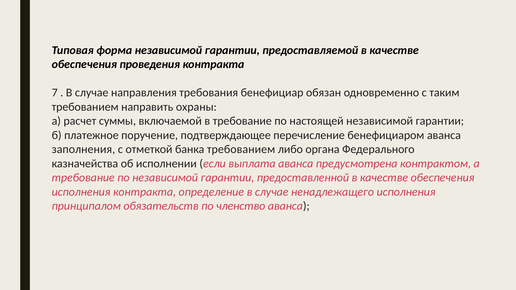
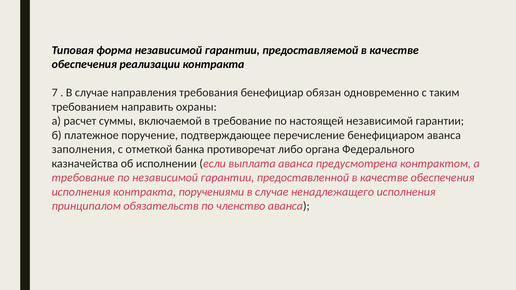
проведения: проведения -> реализации
банка требованием: требованием -> противоречат
определение: определение -> поручениями
